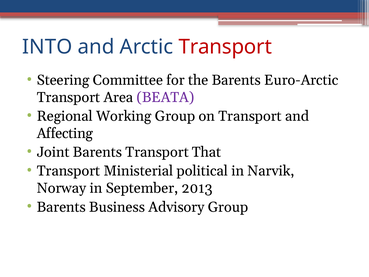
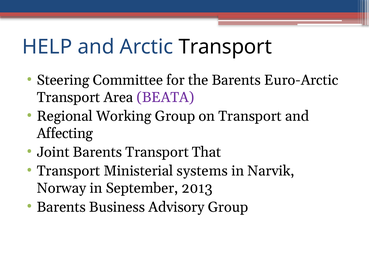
INTO: INTO -> HELP
Transport at (225, 47) colour: red -> black
political: political -> systems
